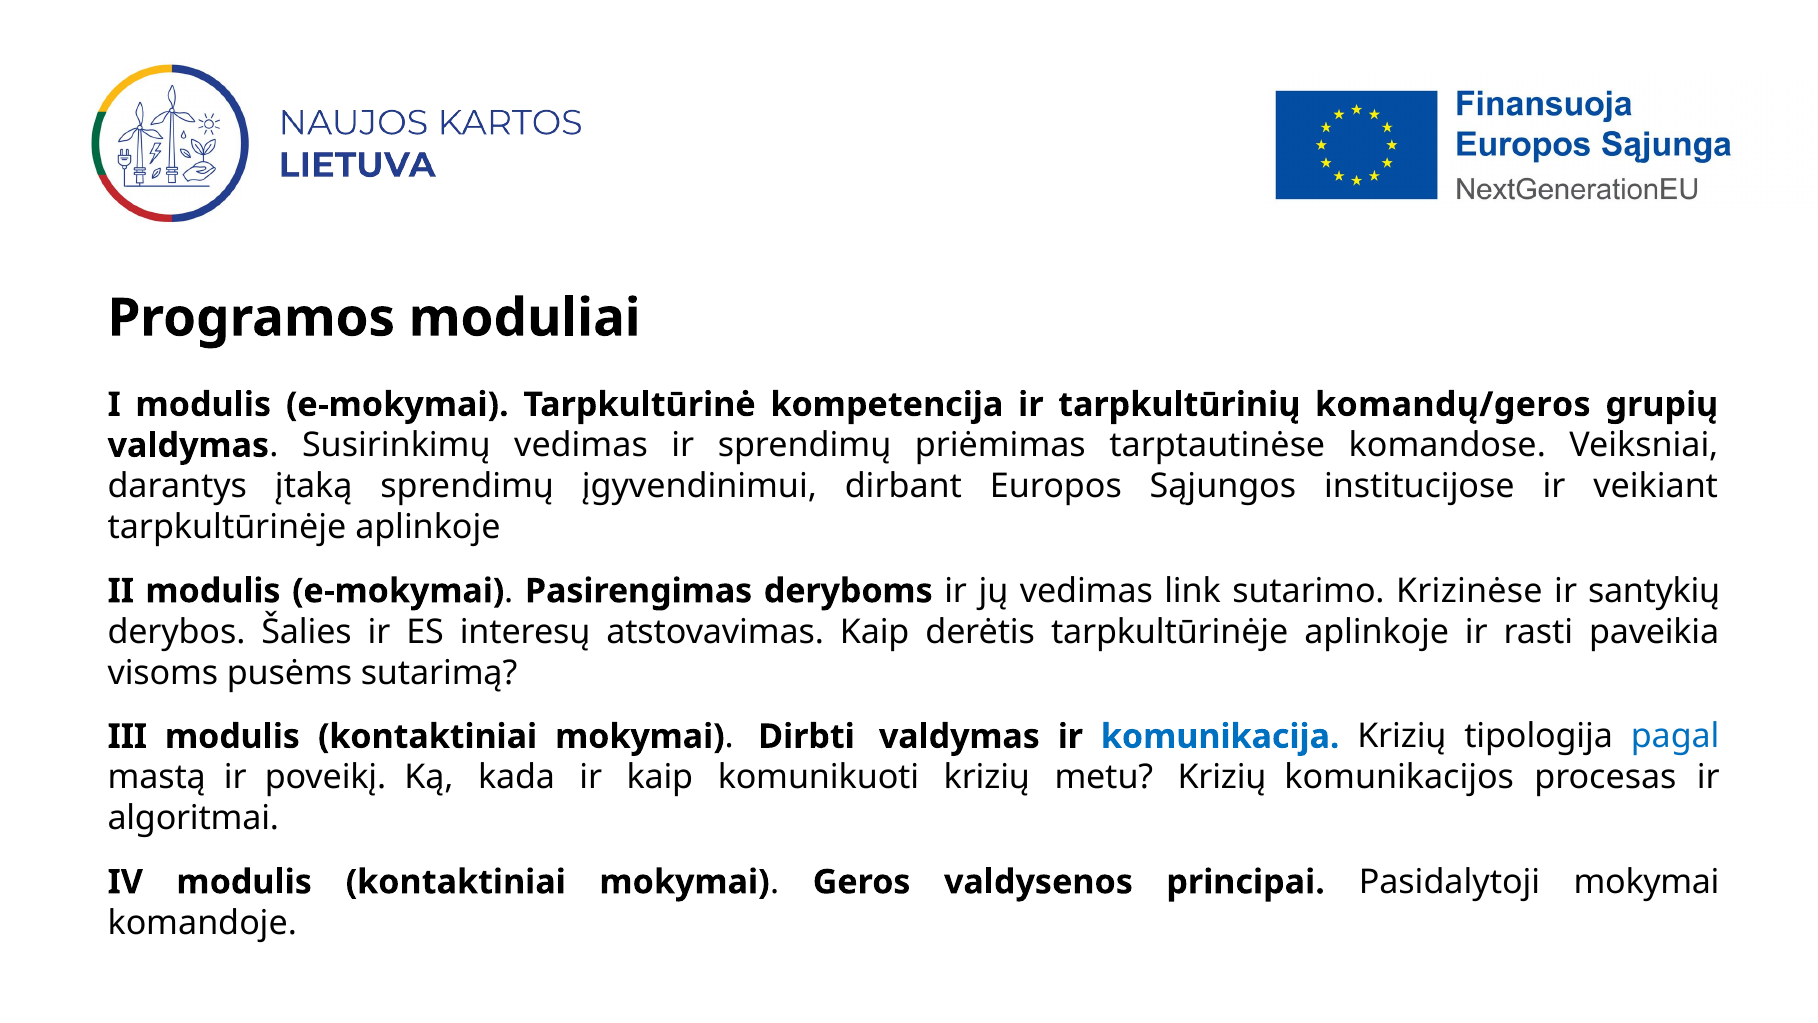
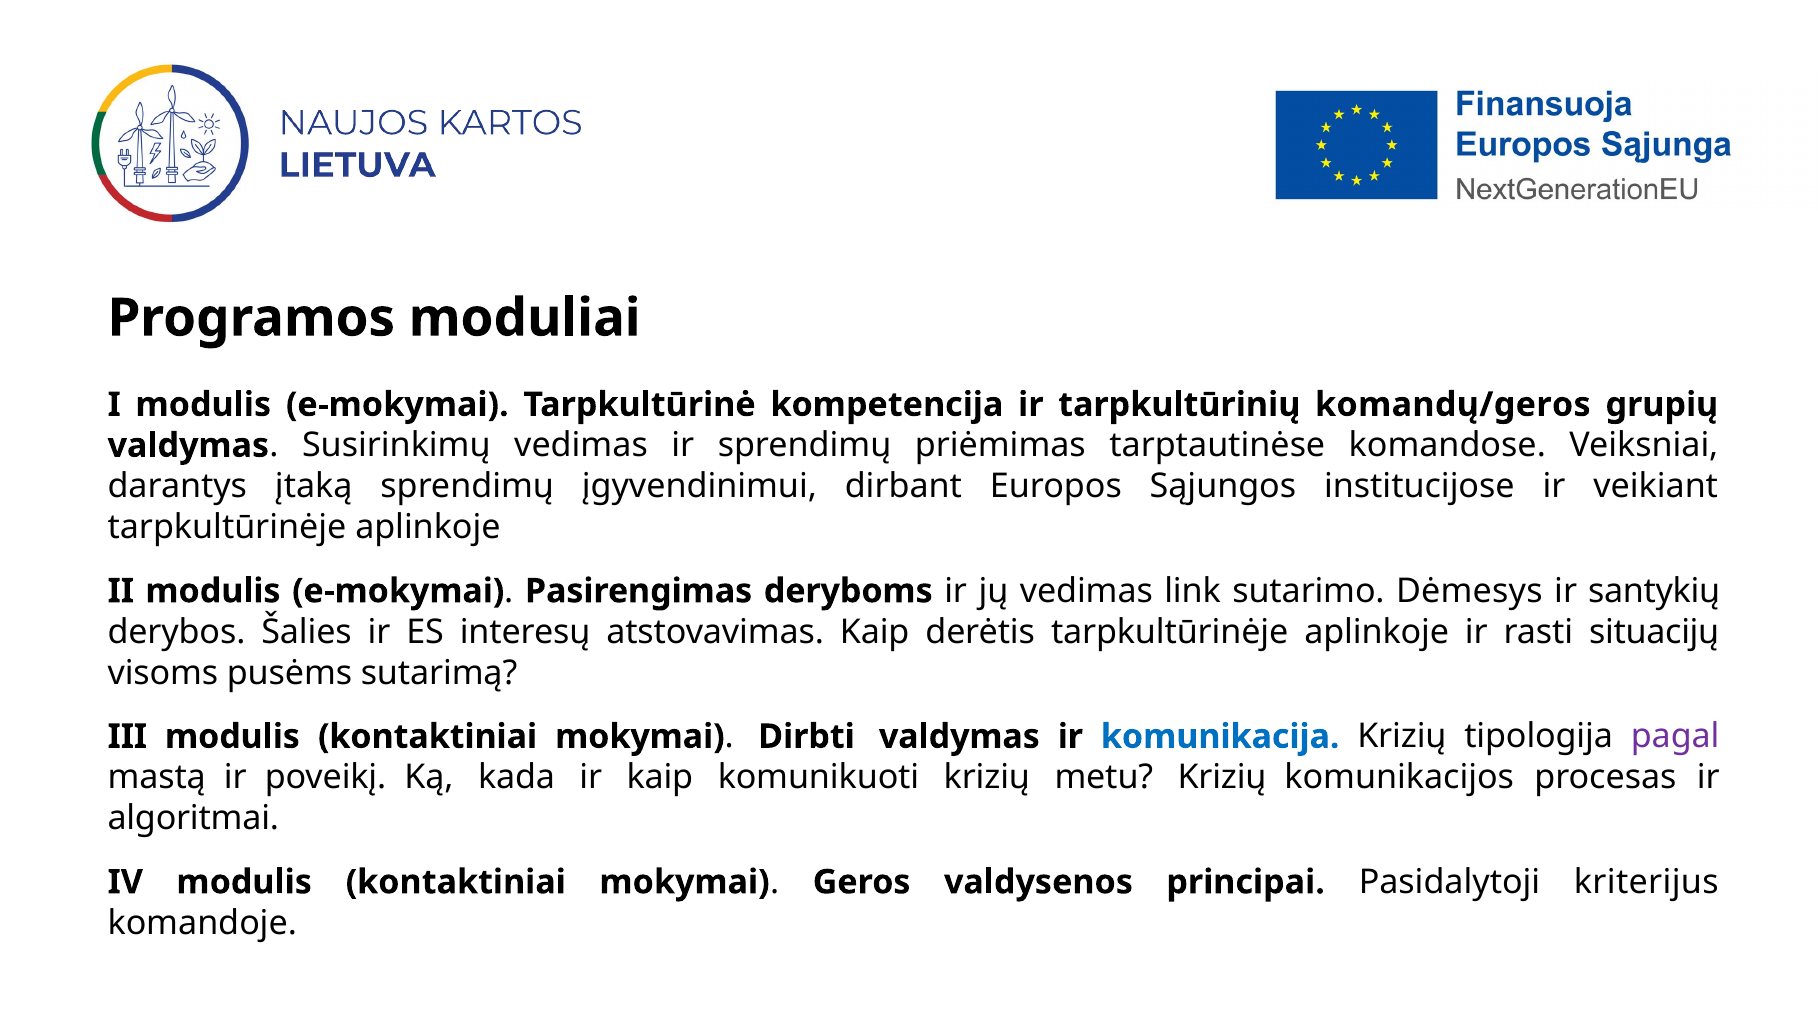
Krizinėse: Krizinėse -> Dėmesys
paveikia: paveikia -> situacijų
pagal colour: blue -> purple
Pasidalytoji mokymai: mokymai -> kriterijus
